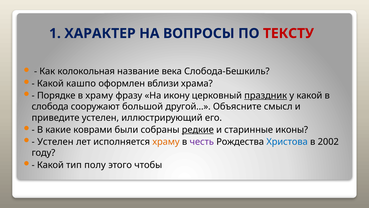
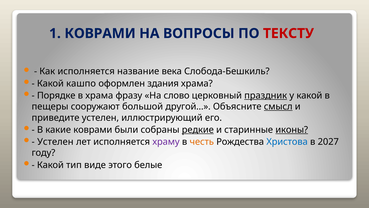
1 ХАРАКТЕР: ХАРАКТЕР -> КОВРАМИ
Как колокольная: колокольная -> исполняется
вблизи: вблизи -> здания
в храму: храму -> храма
икону: икону -> слово
слобода: слобода -> пещеры
смысл underline: none -> present
иконы underline: none -> present
храму at (166, 142) colour: orange -> purple
честь colour: purple -> orange
2002: 2002 -> 2027
полу: полу -> виде
чтобы: чтобы -> белые
